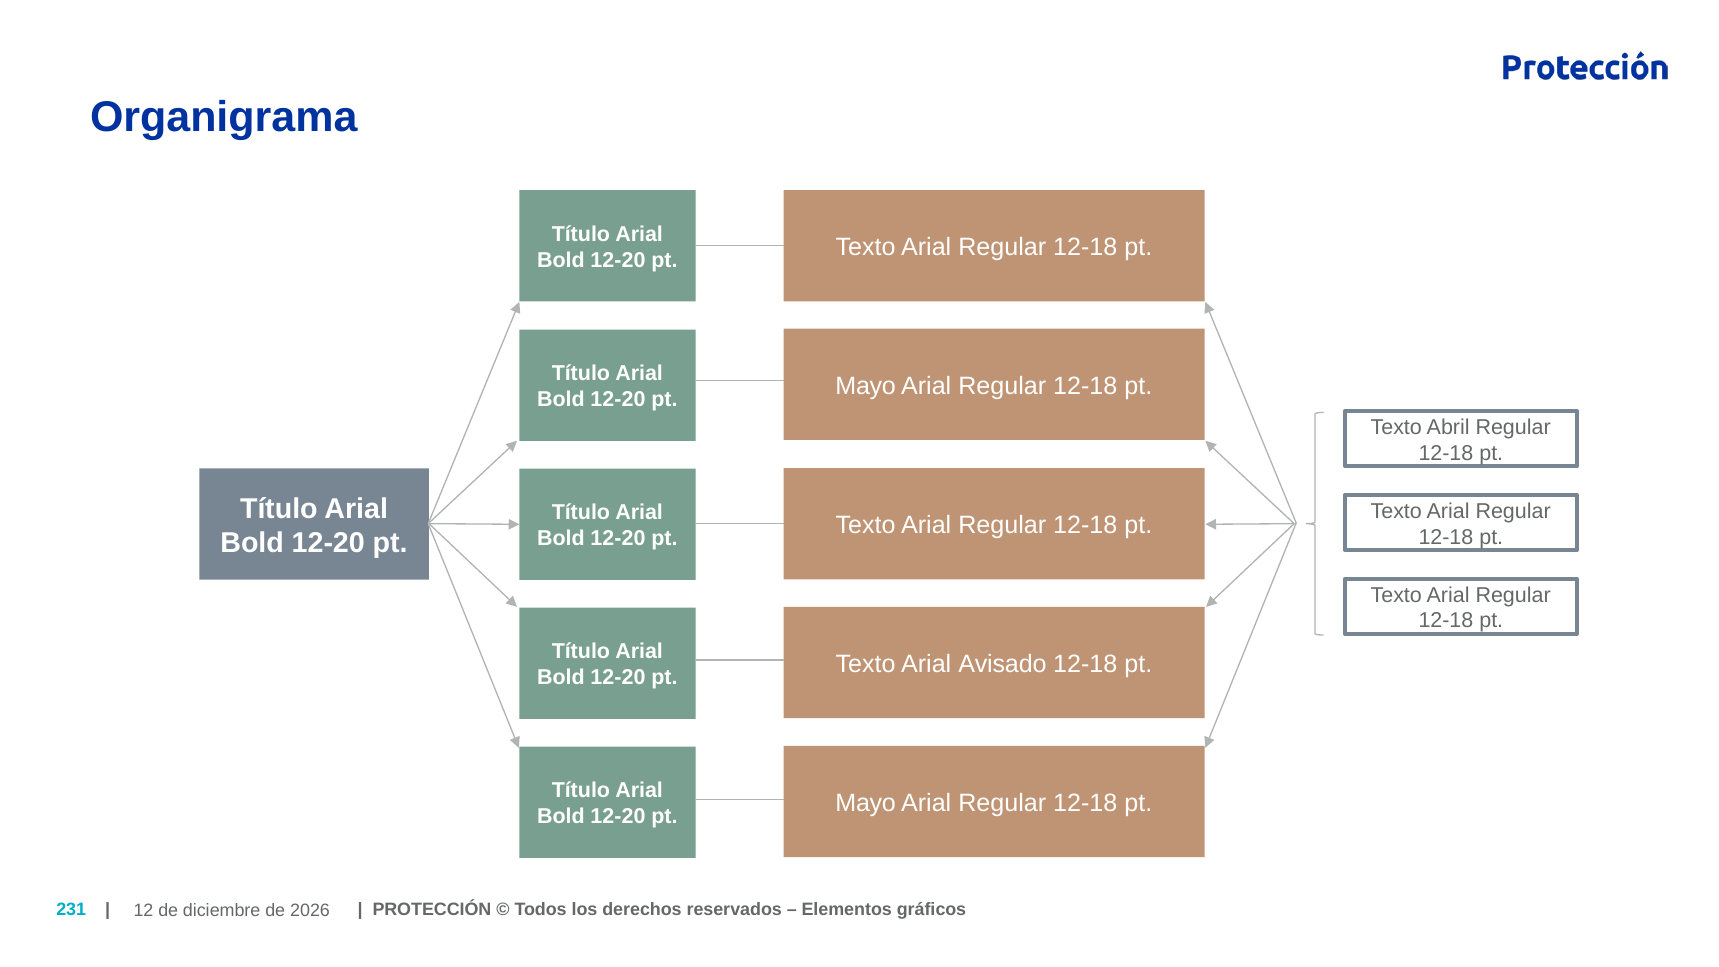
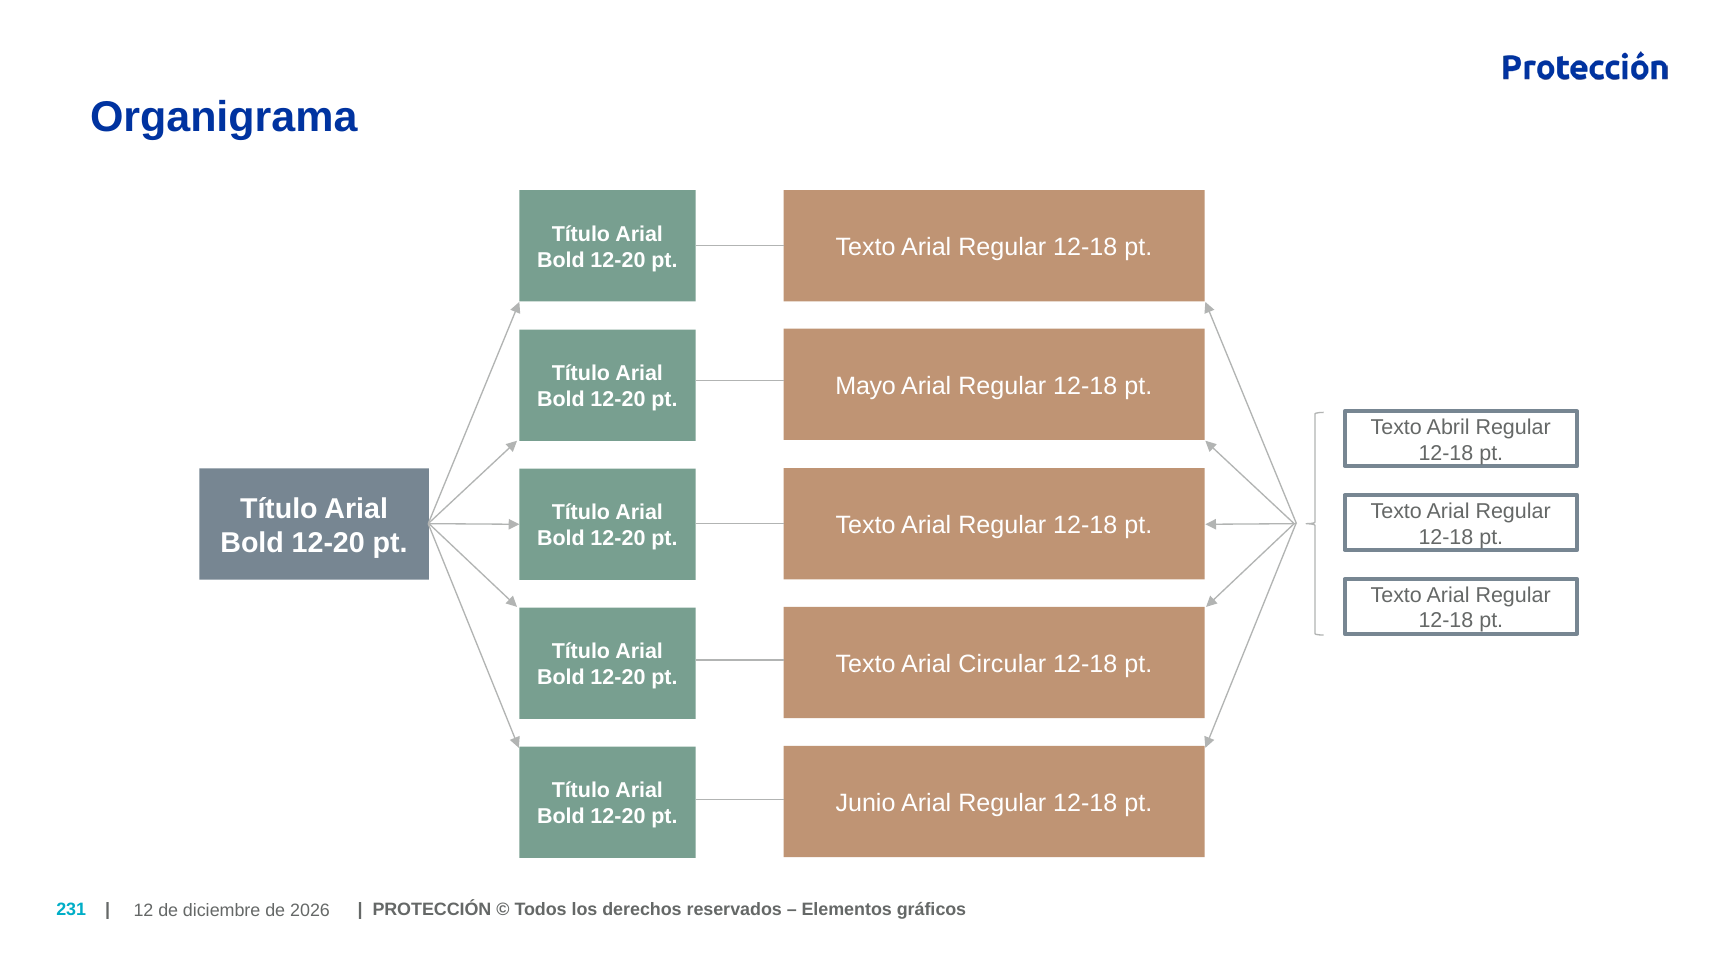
Avisado: Avisado -> Circular
Mayo at (866, 803): Mayo -> Junio
